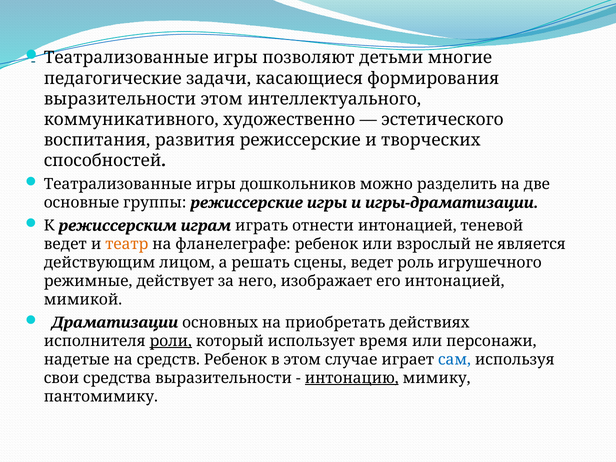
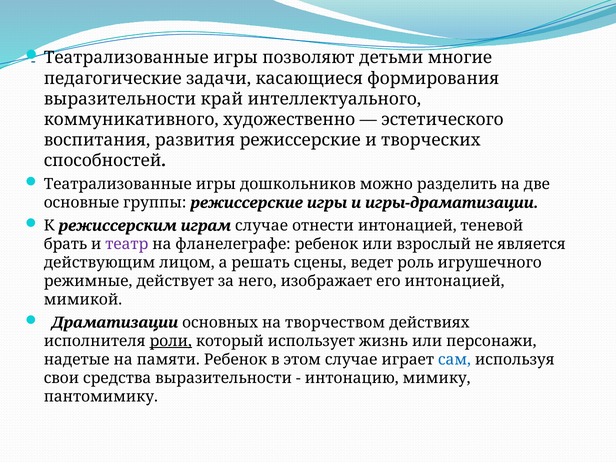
выразительности этом: этом -> край
играм играть: играть -> случае
ведет at (65, 244): ведет -> брать
театр colour: orange -> purple
приобретать: приобретать -> творчеством
время: время -> жизнь
средств: средств -> памяти
интонацию underline: present -> none
